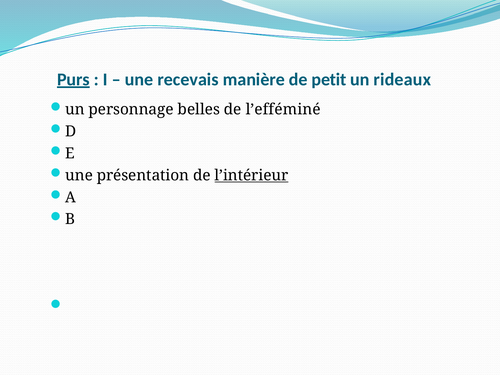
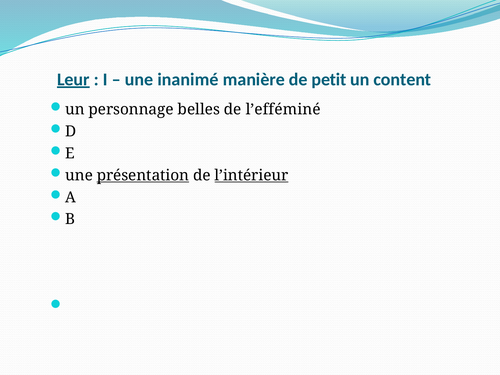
Purs: Purs -> Leur
recevais: recevais -> inanimé
rideaux: rideaux -> content
présentation underline: none -> present
